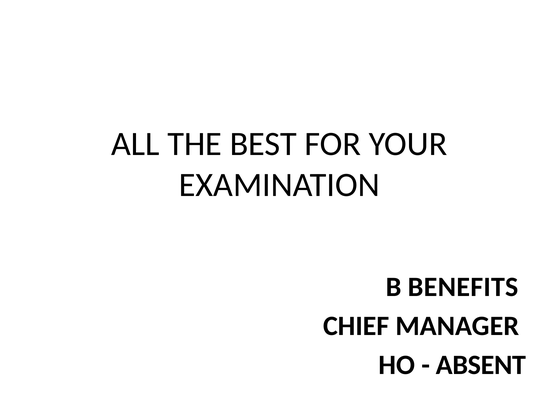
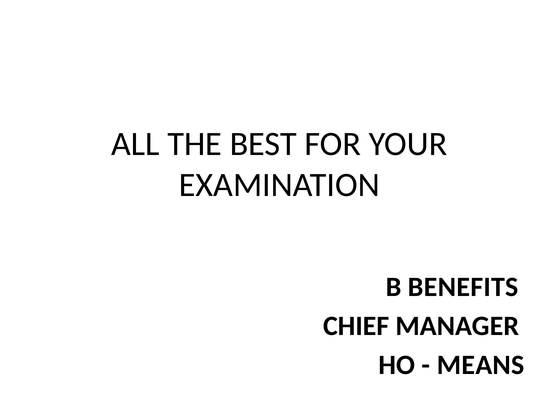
ABSENT: ABSENT -> MEANS
